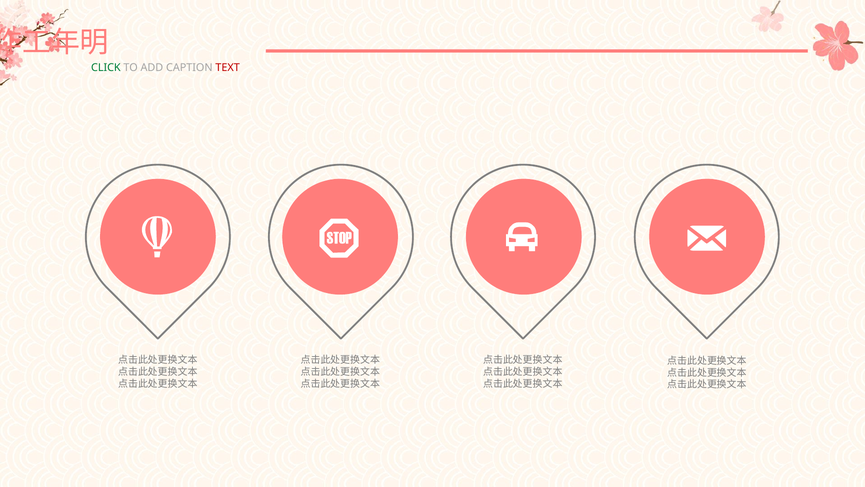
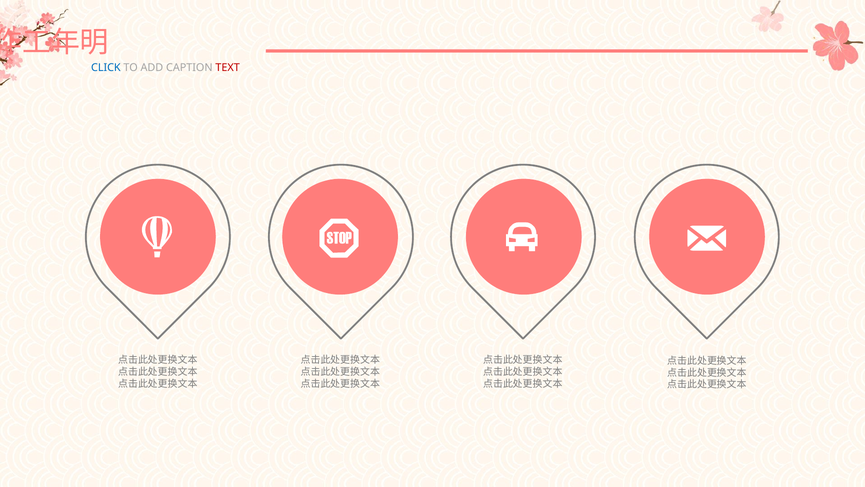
CLICK colour: green -> blue
